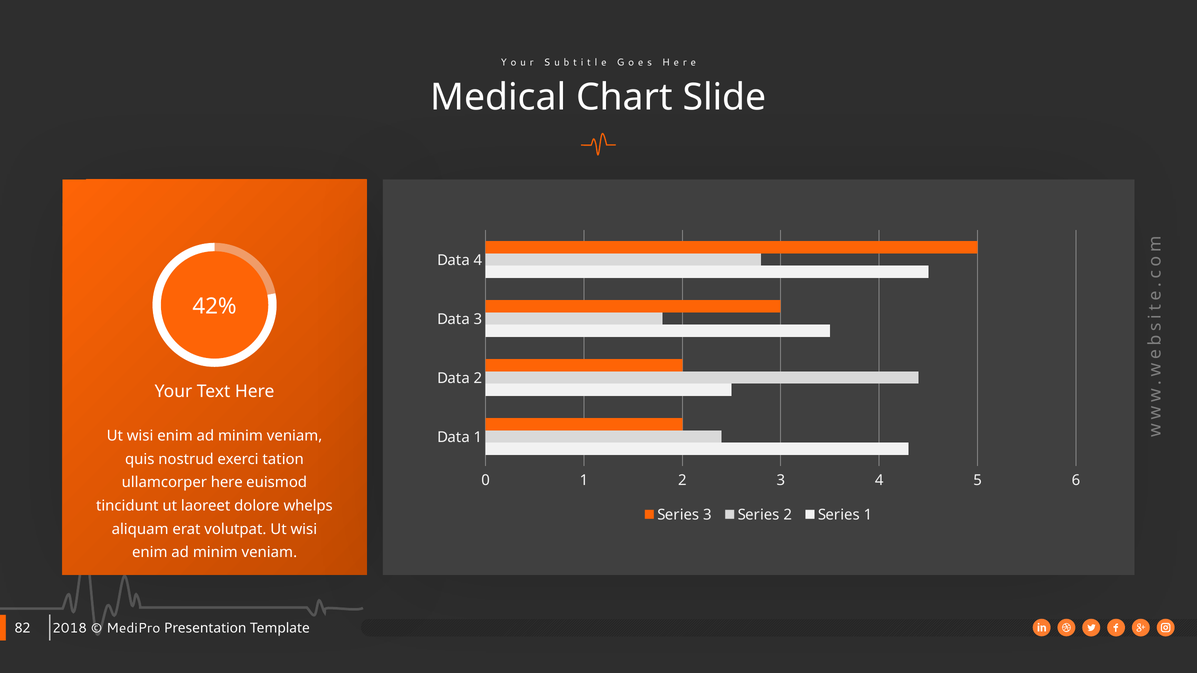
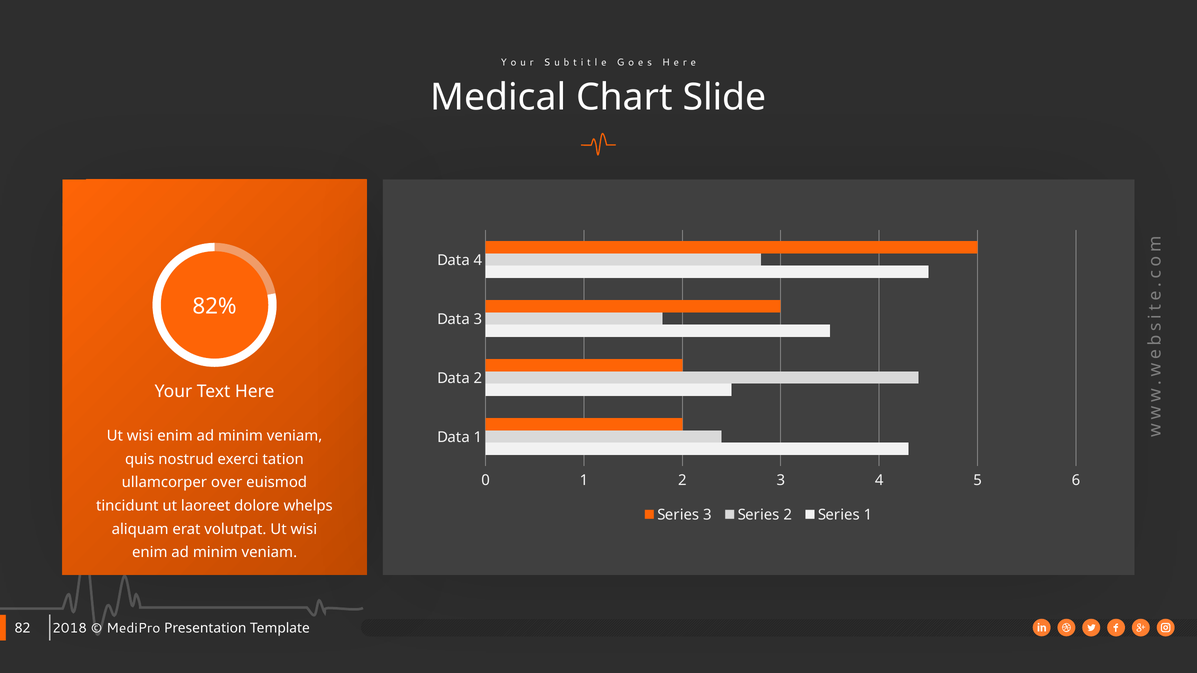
42%: 42% -> 82%
ullamcorper here: here -> over
